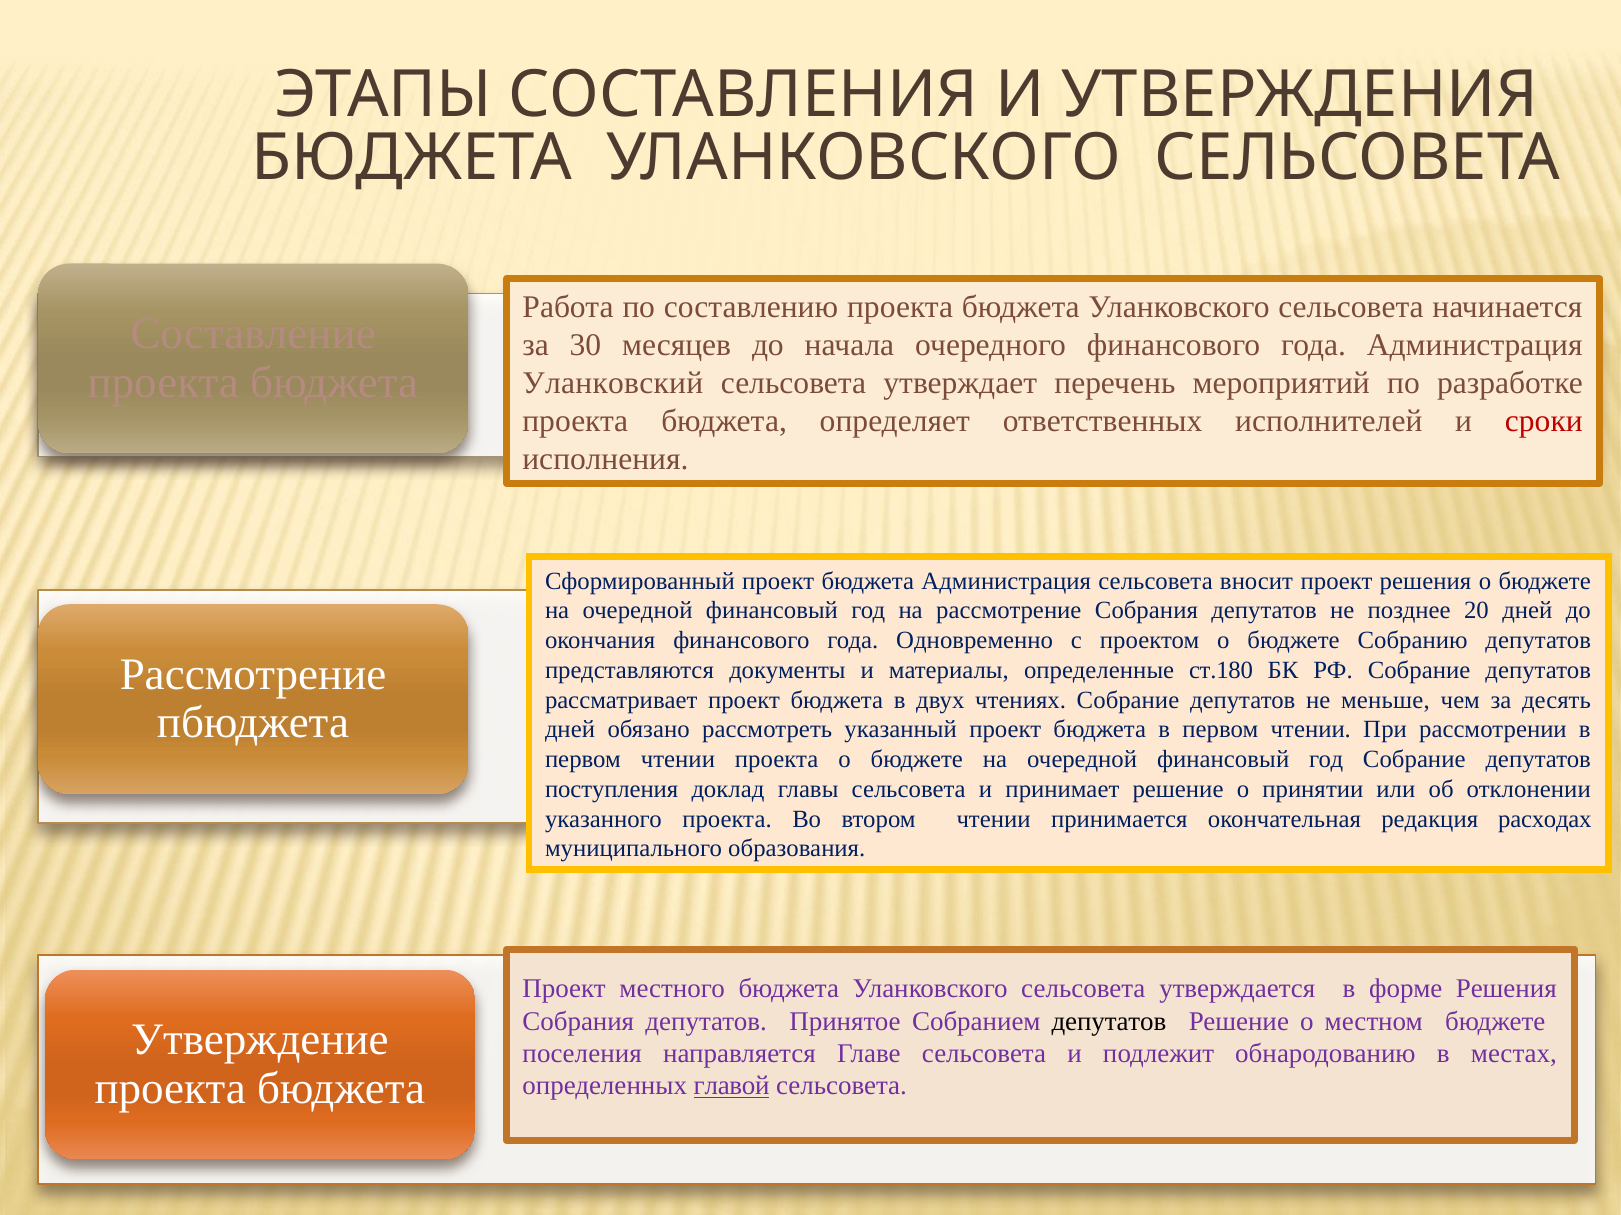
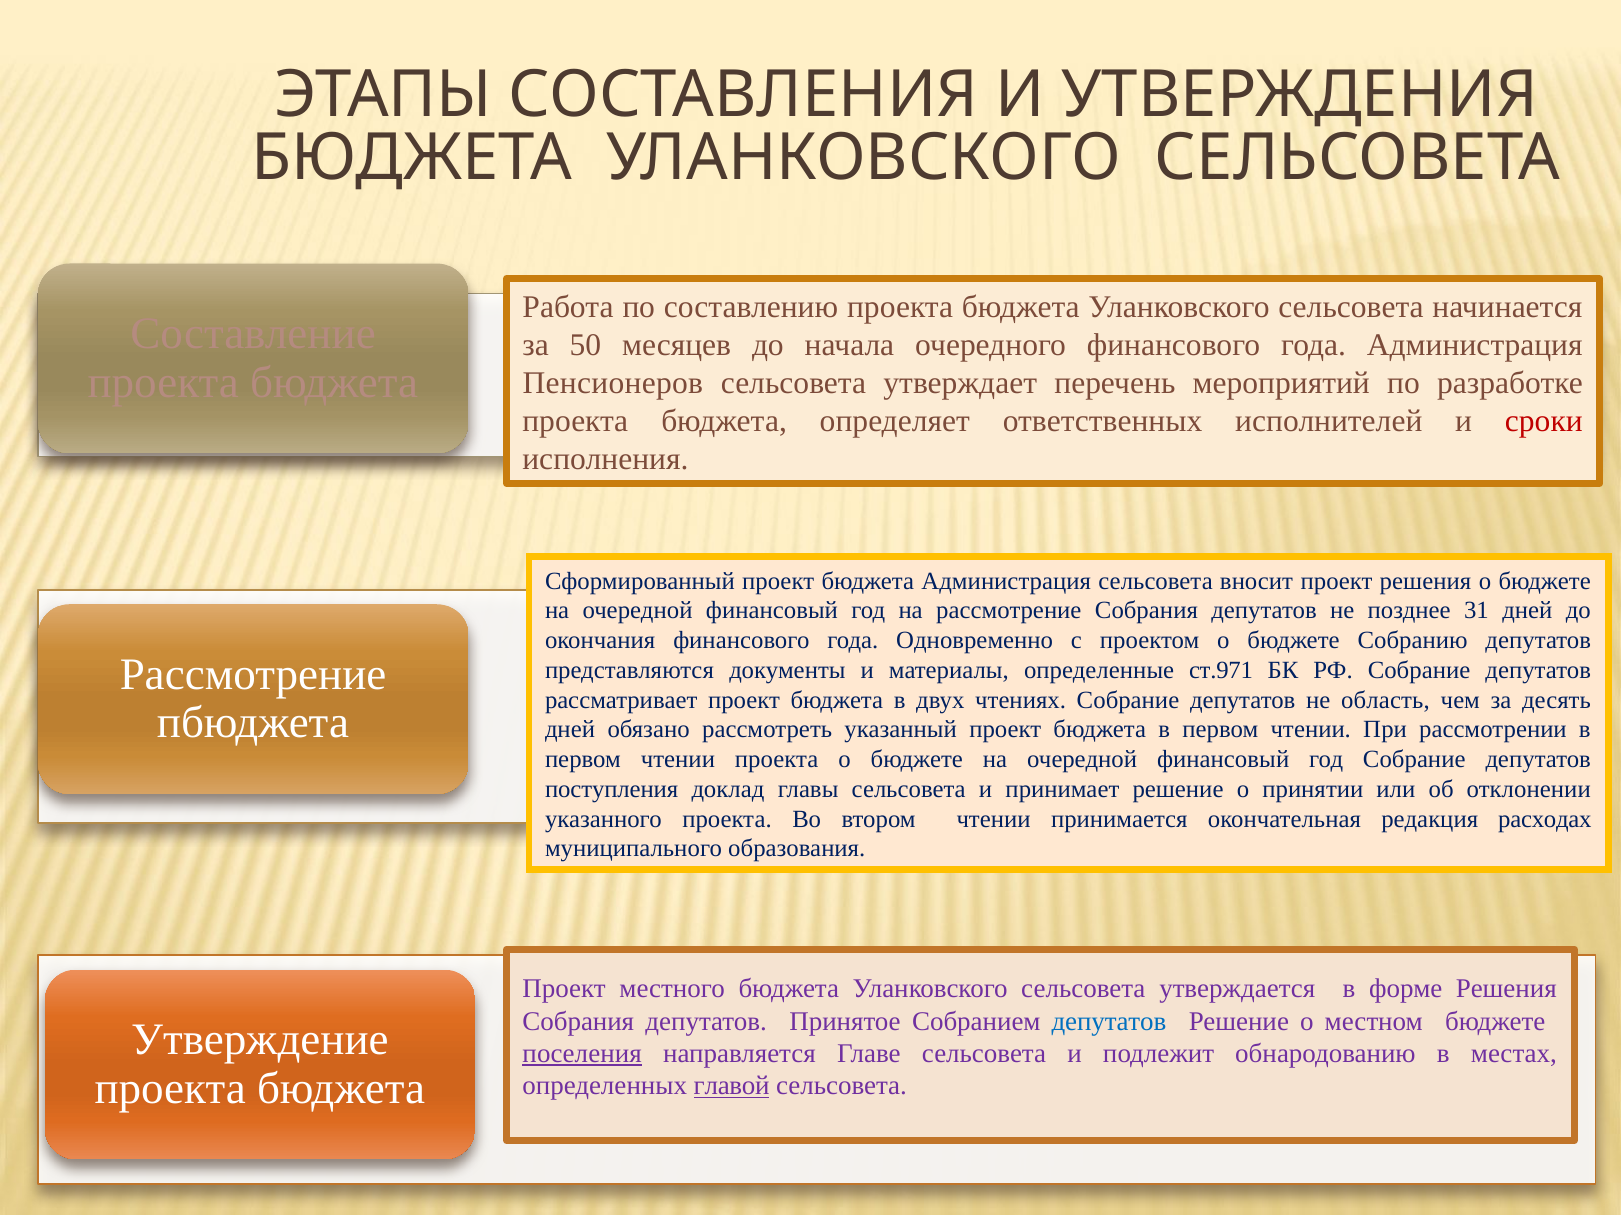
30: 30 -> 50
Уланковский: Уланковский -> Пенсионеров
20: 20 -> 31
ст.180: ст.180 -> ст.971
меньше: меньше -> область
депутатов at (1109, 1022) colour: black -> blue
поселения underline: none -> present
